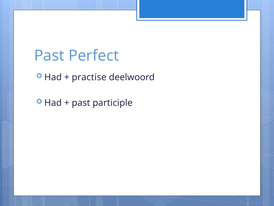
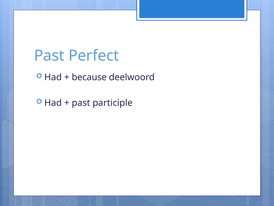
practise: practise -> because
